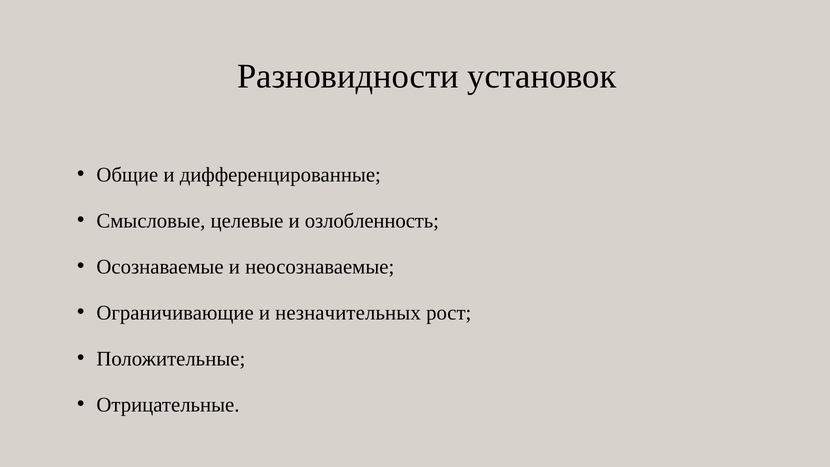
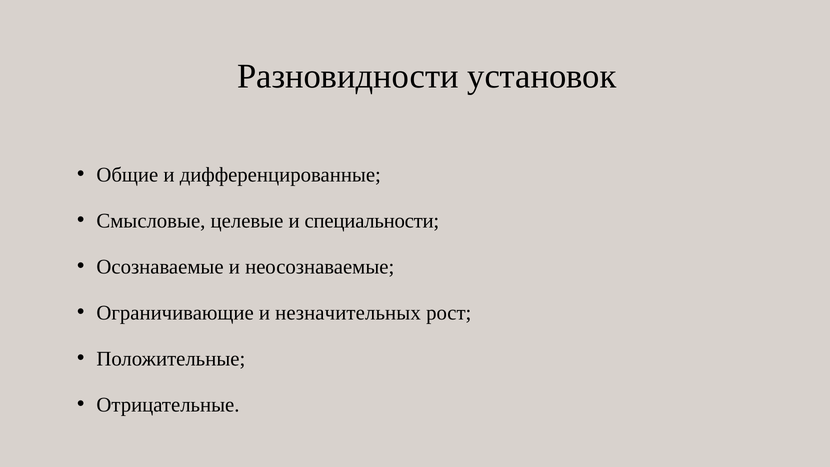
озлобленность: озлобленность -> специальности
